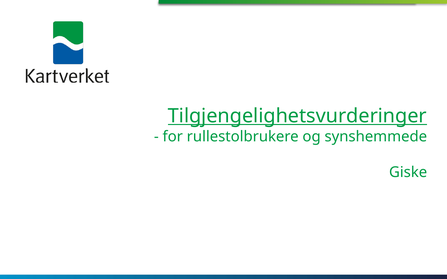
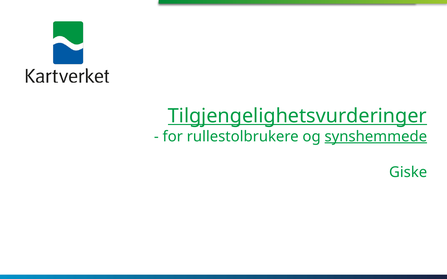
synshemmede underline: none -> present
